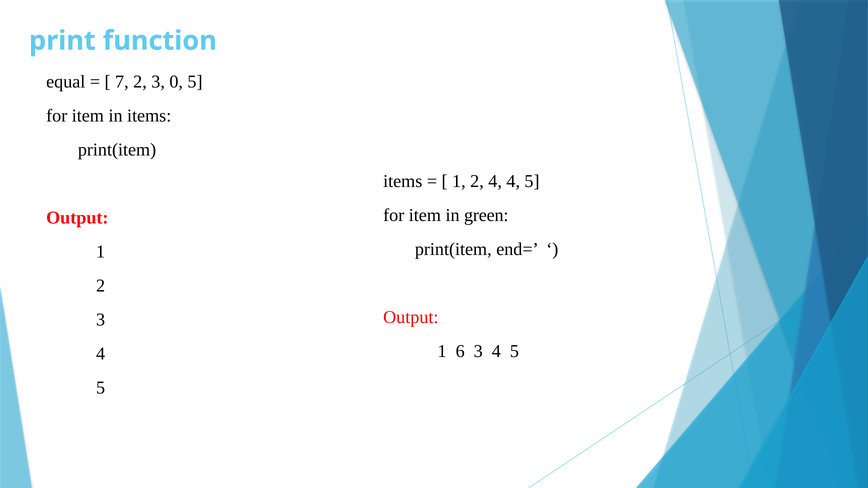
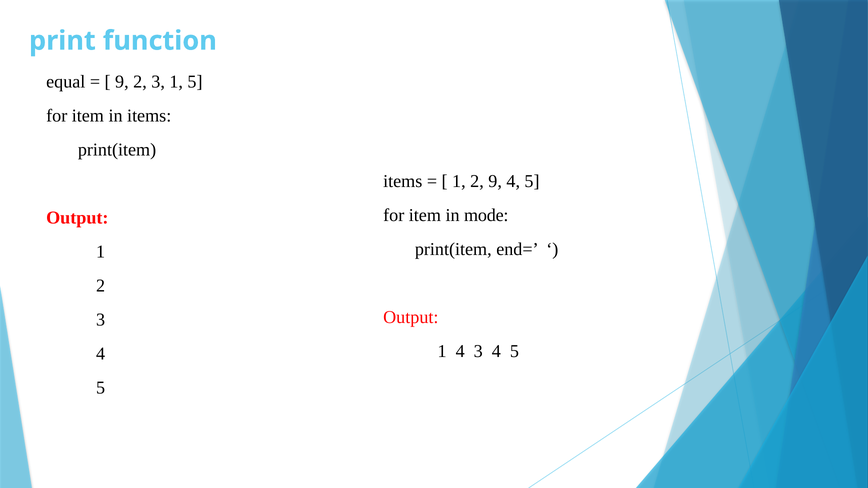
7 at (122, 82): 7 -> 9
3 0: 0 -> 1
2 4: 4 -> 9
green: green -> mode
1 6: 6 -> 4
